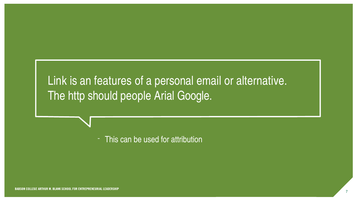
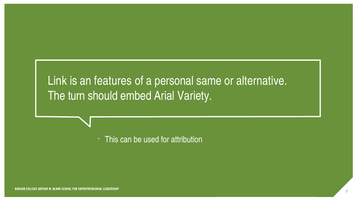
email: email -> same
http: http -> turn
people: people -> embed
Google: Google -> Variety
